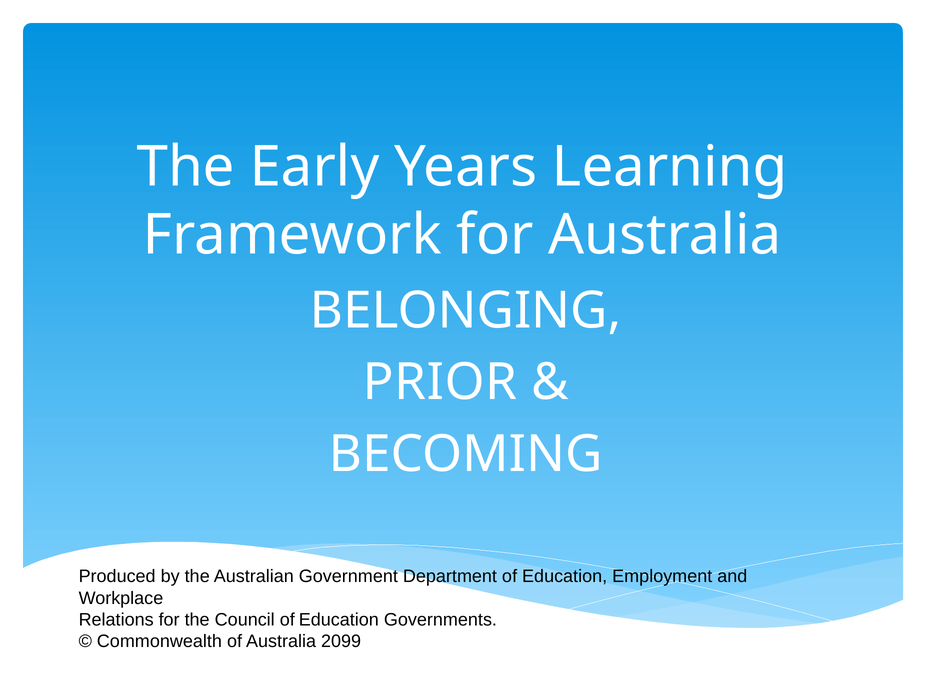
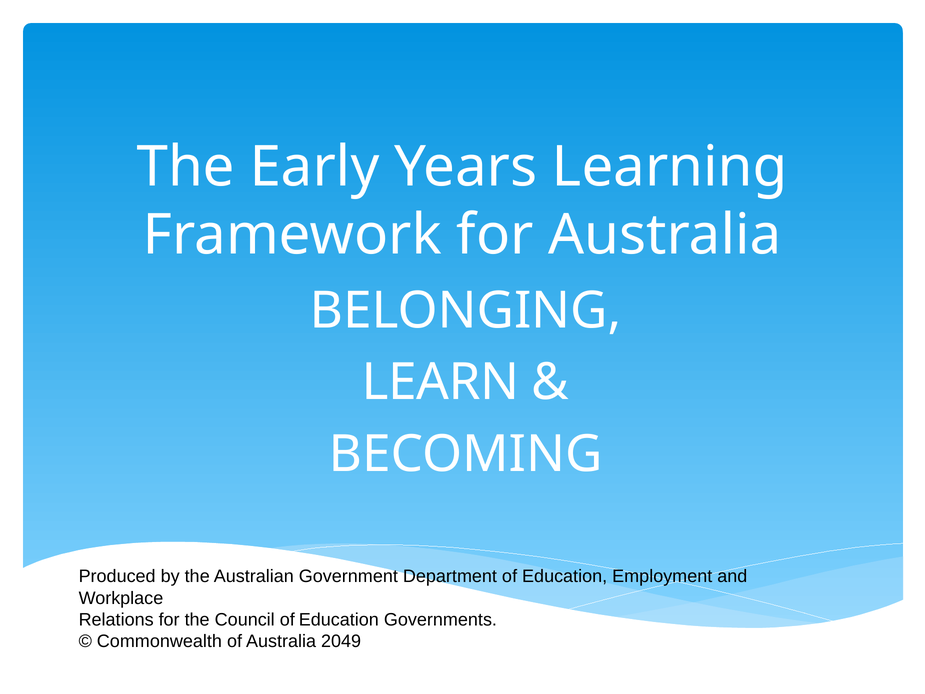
PRIOR: PRIOR -> LEARN
2099: 2099 -> 2049
